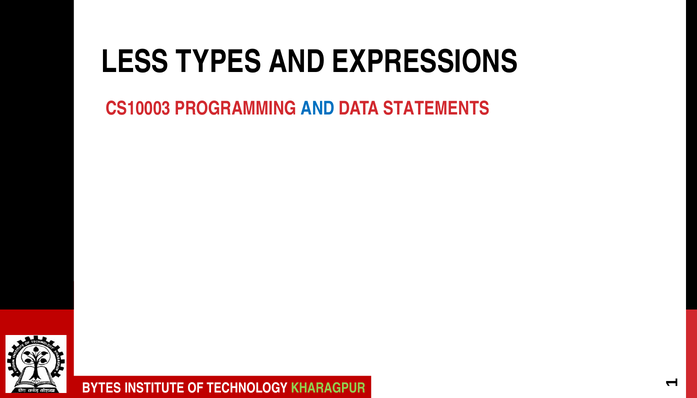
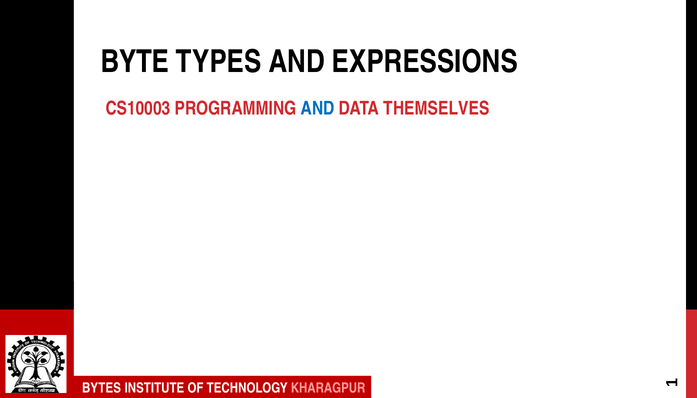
LESS: LESS -> BYTE
STATEMENTS: STATEMENTS -> THEMSELVES
KHARAGPUR colour: light green -> pink
